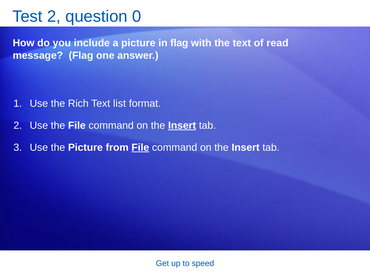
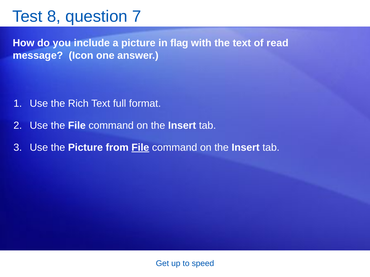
Test 2: 2 -> 8
0: 0 -> 7
message Flag: Flag -> Icon
list: list -> full
Insert at (182, 126) underline: present -> none
